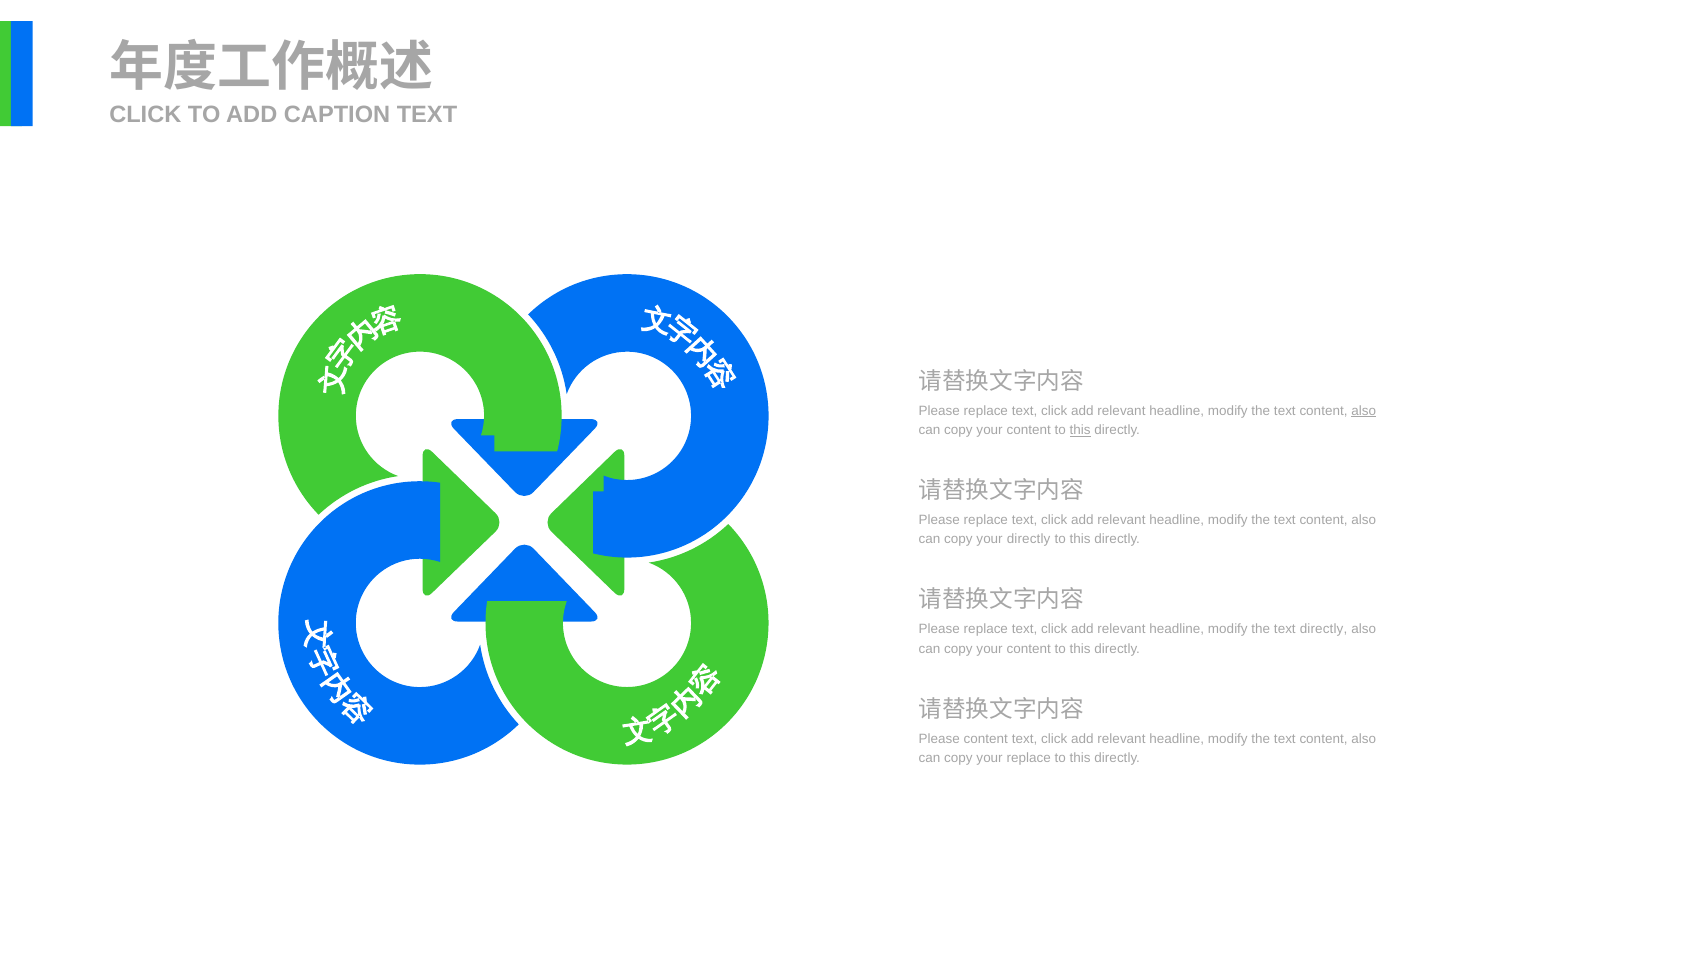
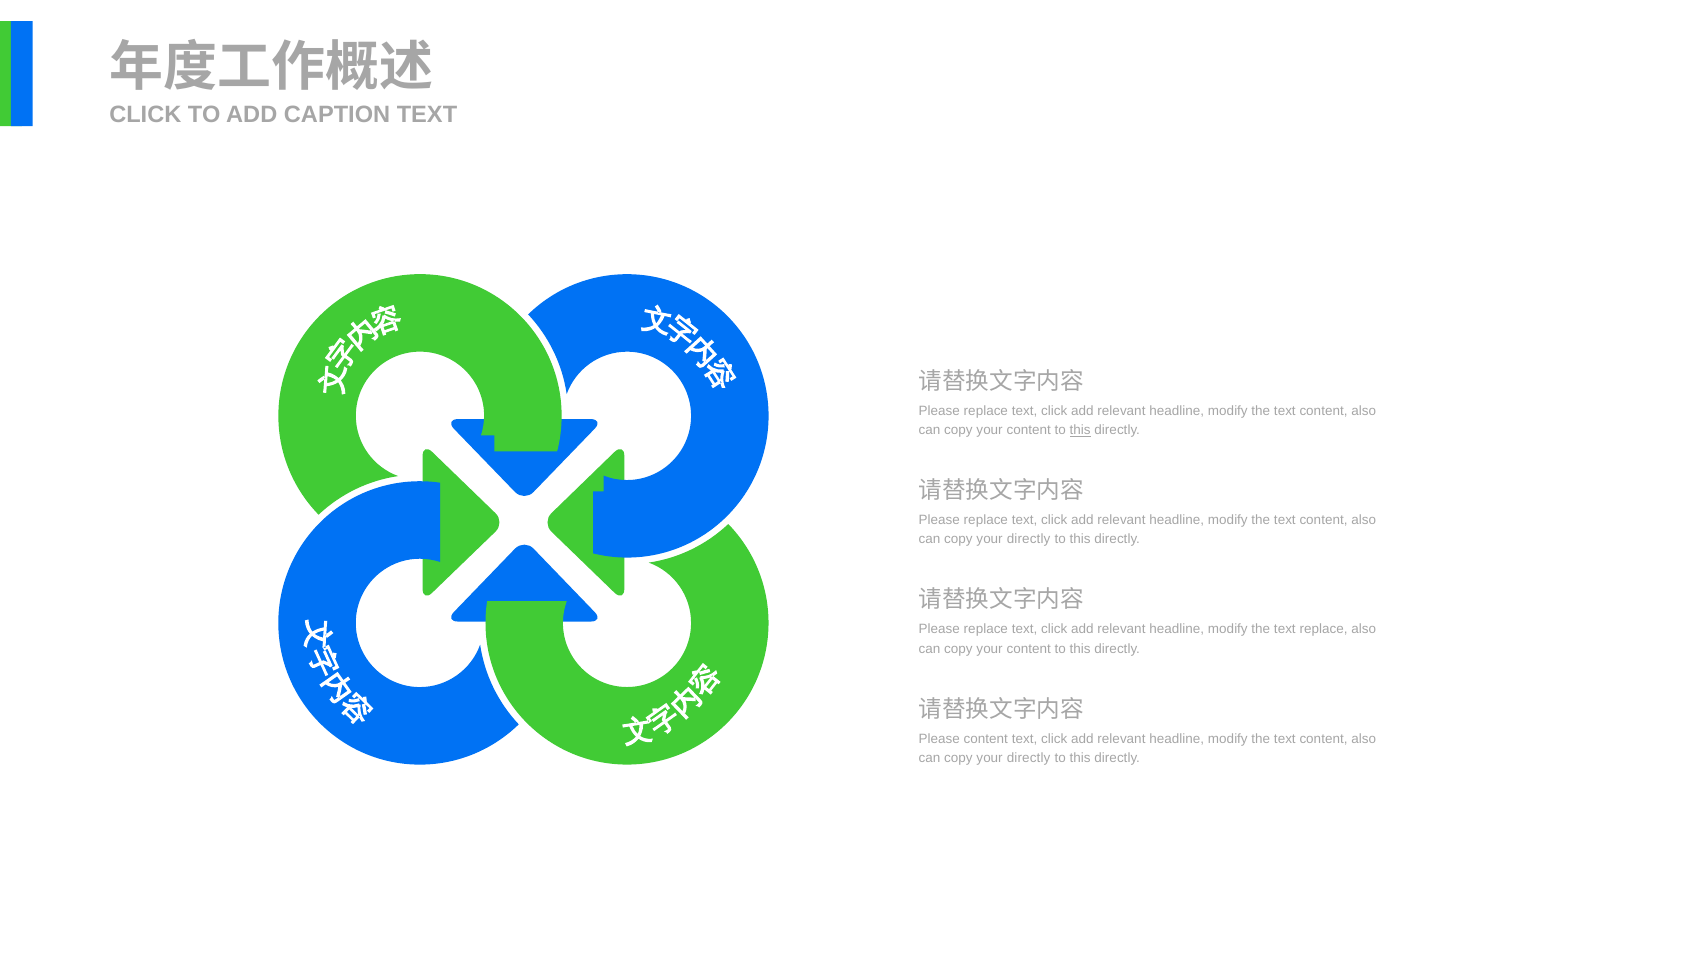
also at (1364, 411) underline: present -> none
text directly: directly -> replace
replace at (1029, 758): replace -> directly
